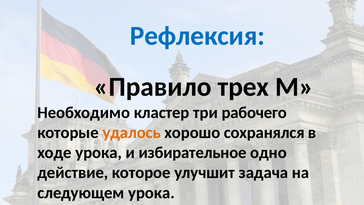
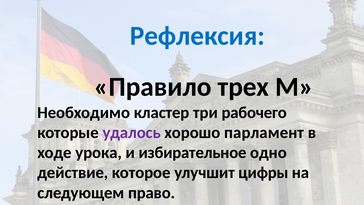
удалось colour: orange -> purple
сохранялся: сохранялся -> парламент
задача: задача -> цифры
следующем урока: урока -> право
